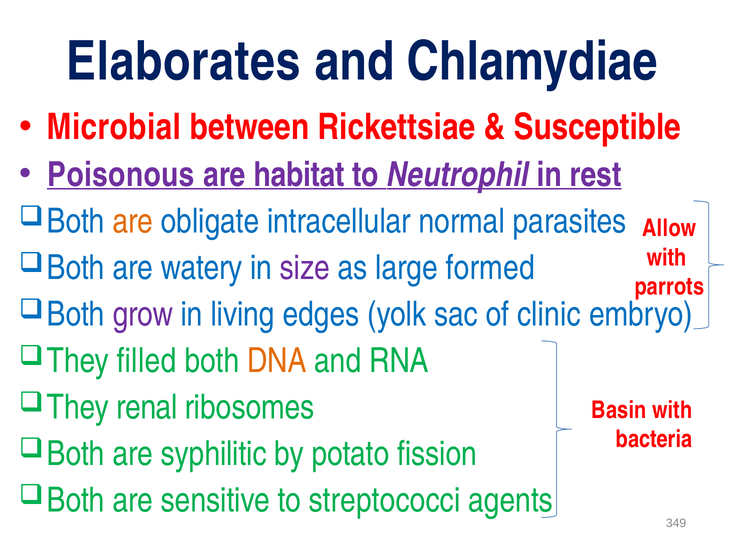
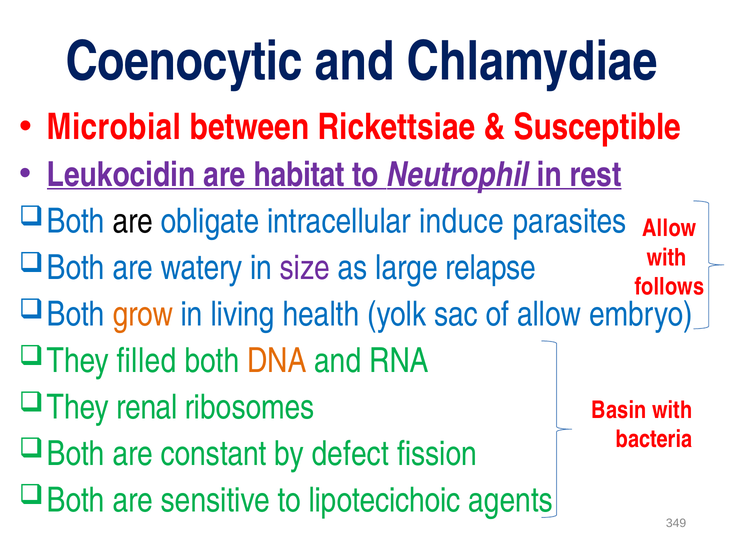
Elaborates: Elaborates -> Coenocytic
Poisonous: Poisonous -> Leukocidin
are at (133, 221) colour: orange -> black
normal: normal -> induce
formed: formed -> relapse
parrots: parrots -> follows
grow colour: purple -> orange
edges: edges -> health
of clinic: clinic -> allow
syphilitic: syphilitic -> constant
potato: potato -> defect
streptococci: streptococci -> lipotecichoic
